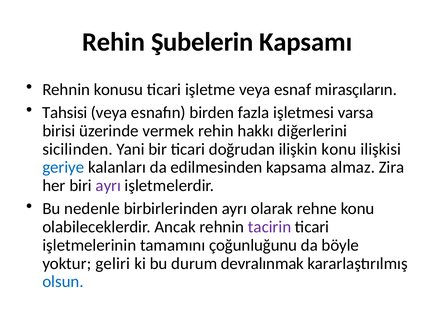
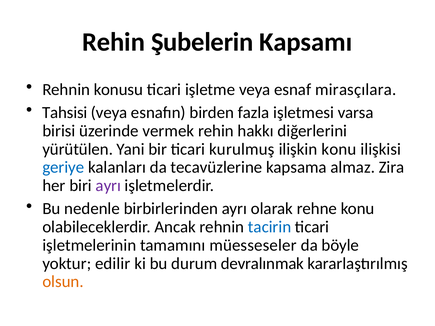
mirasçıların: mirasçıların -> mirasçılara
sicilinden: sicilinden -> yürütülen
doğrudan: doğrudan -> kurulmuş
edilmesinden: edilmesinden -> tecavüzlerine
tacirin colour: purple -> blue
çoğunluğunu: çoğunluğunu -> müesseseler
geliri: geliri -> edilir
olsun colour: blue -> orange
